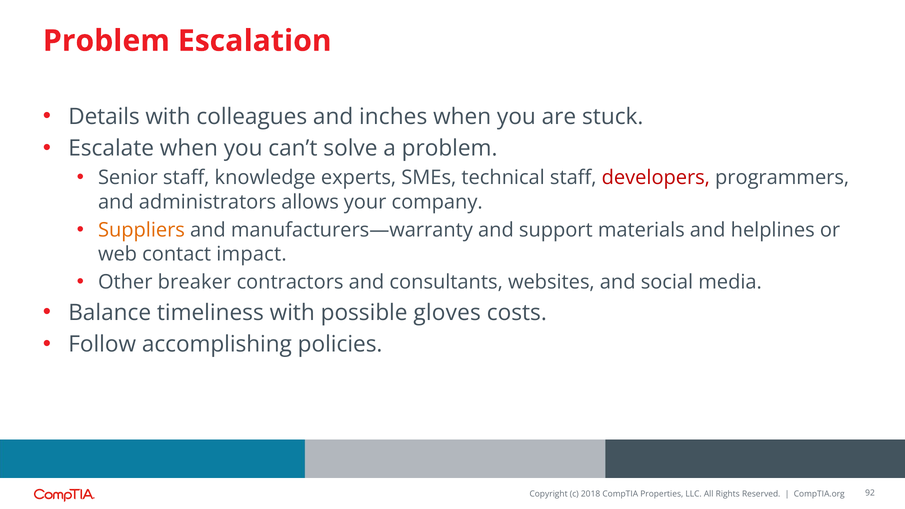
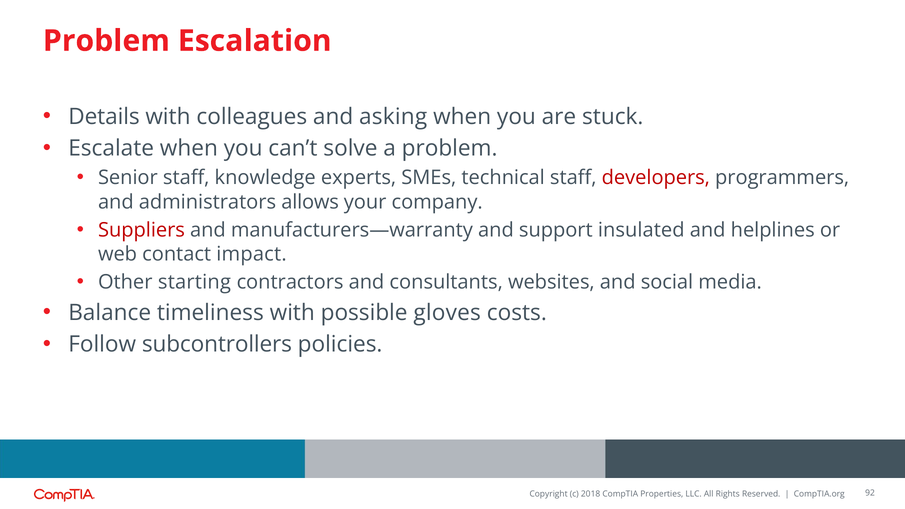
inches: inches -> asking
Suppliers colour: orange -> red
materials: materials -> insulated
breaker: breaker -> starting
accomplishing: accomplishing -> subcontrollers
